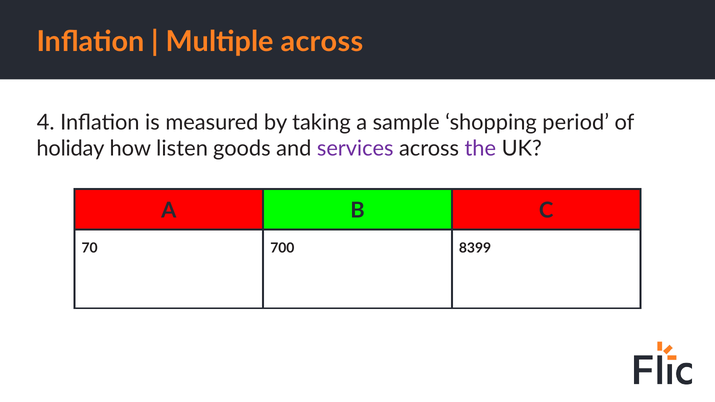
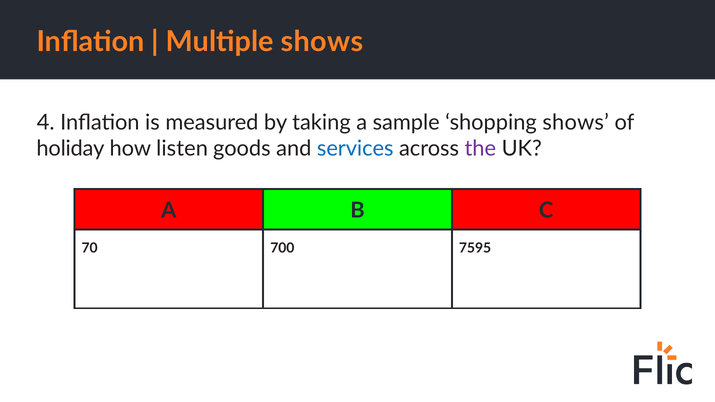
Multiple across: across -> shows
shopping period: period -> shows
services colour: purple -> blue
8399: 8399 -> 7595
